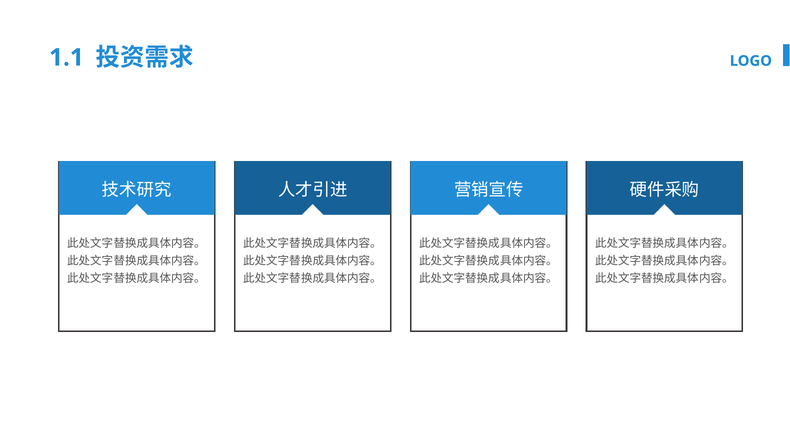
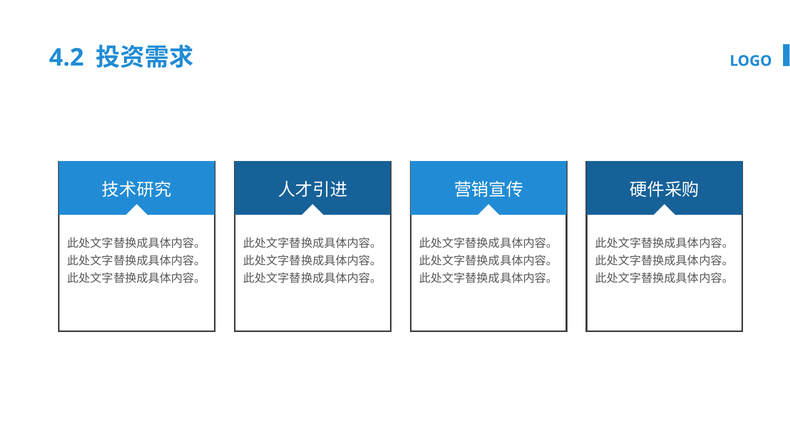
1.1: 1.1 -> 4.2
